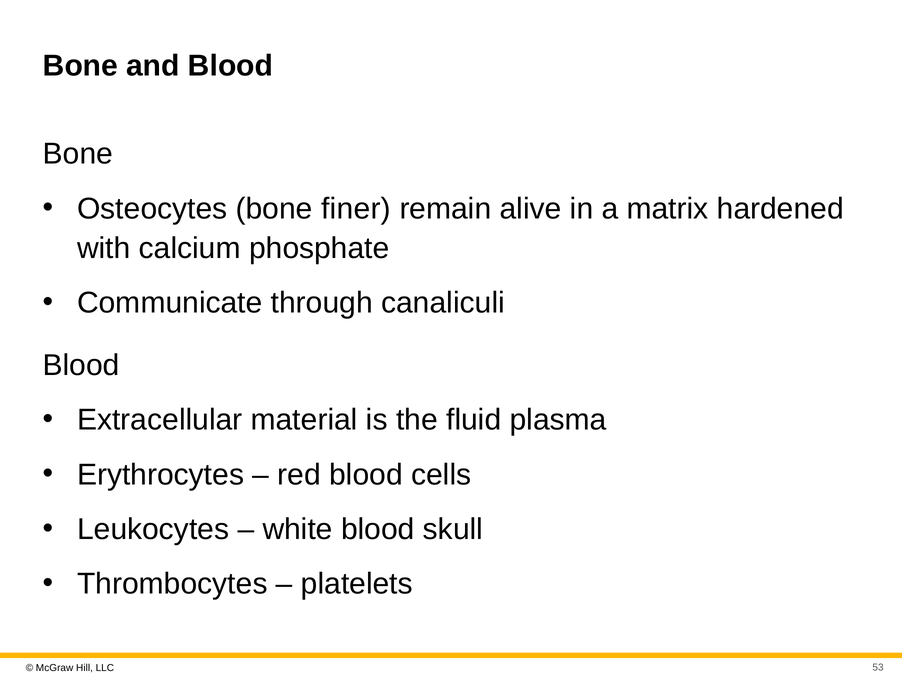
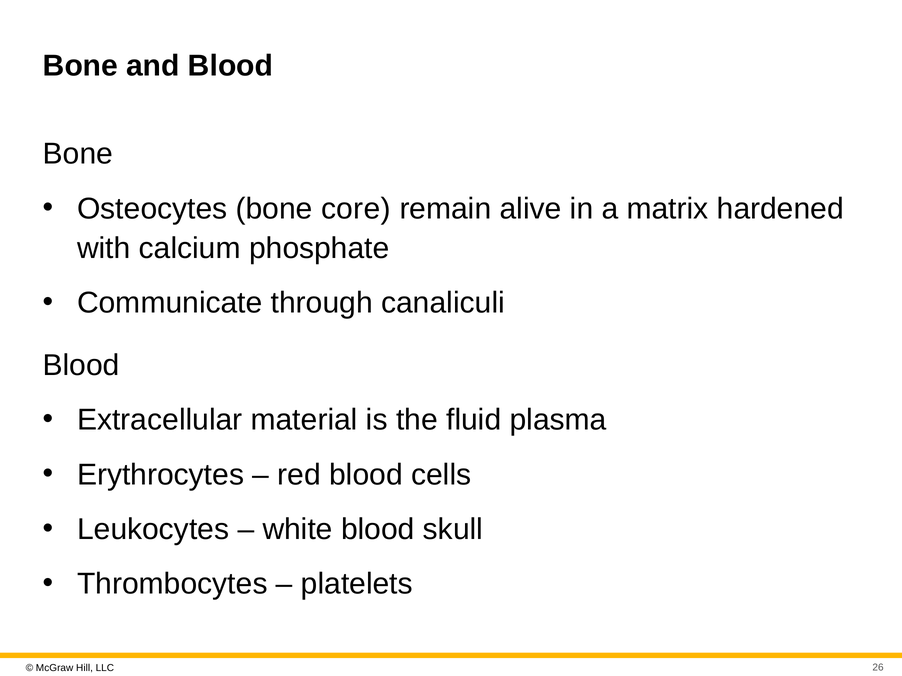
finer: finer -> core
53: 53 -> 26
